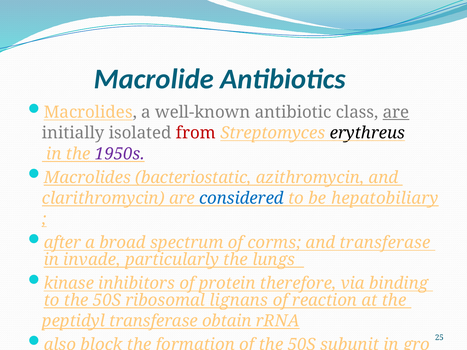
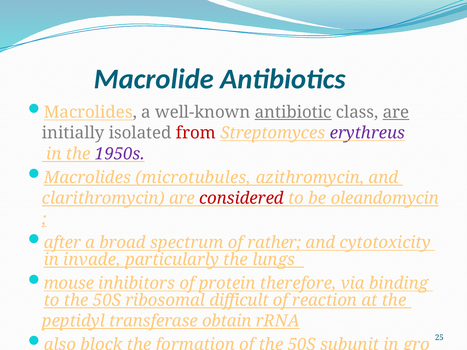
antibiotic underline: none -> present
erythreus colour: black -> purple
bacteriostatic: bacteriostatic -> microtubules
considered colour: blue -> red
hepatobiliary: hepatobiliary -> oleandomycin
corms: corms -> rather
and transferase: transferase -> cytotoxicity
kinase: kinase -> mouse
lignans: lignans -> difficult
